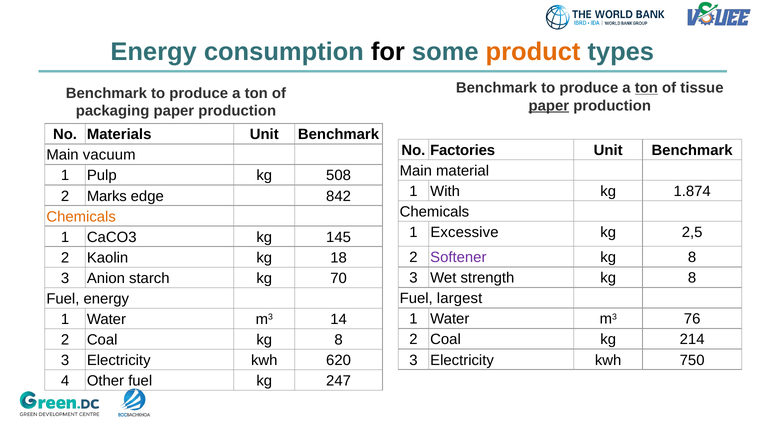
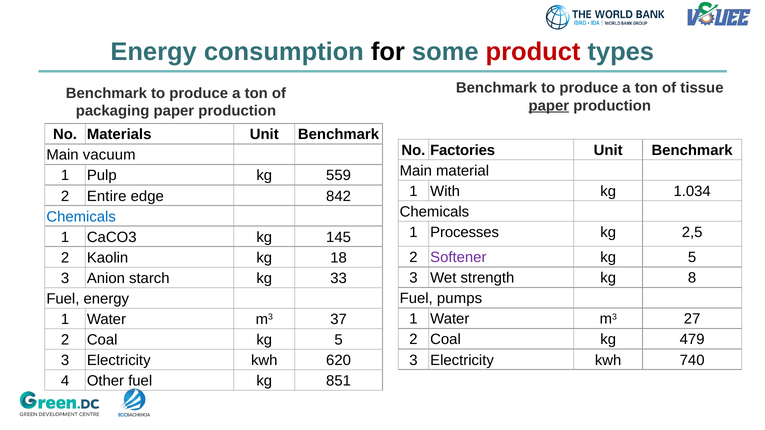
product colour: orange -> red
ton at (646, 88) underline: present -> none
508: 508 -> 559
1.874: 1.874 -> 1.034
Marks: Marks -> Entire
Chemicals at (81, 217) colour: orange -> blue
Excessive: Excessive -> Processes
8 at (692, 258): 8 -> 5
70: 70 -> 33
largest: largest -> pumps
76: 76 -> 27
14: 14 -> 37
214: 214 -> 479
Coal kg 8: 8 -> 5
750: 750 -> 740
247: 247 -> 851
